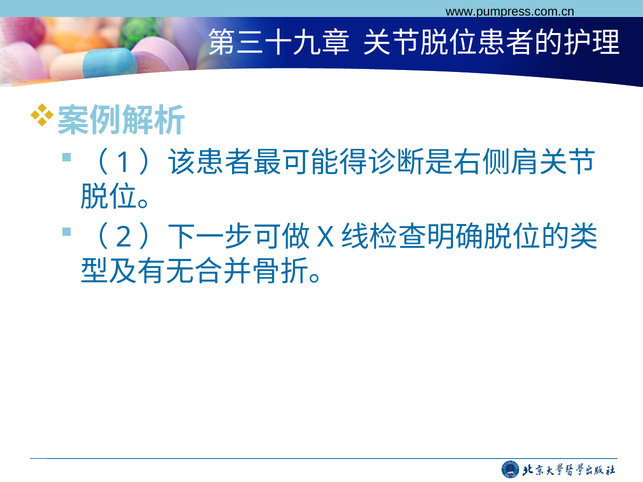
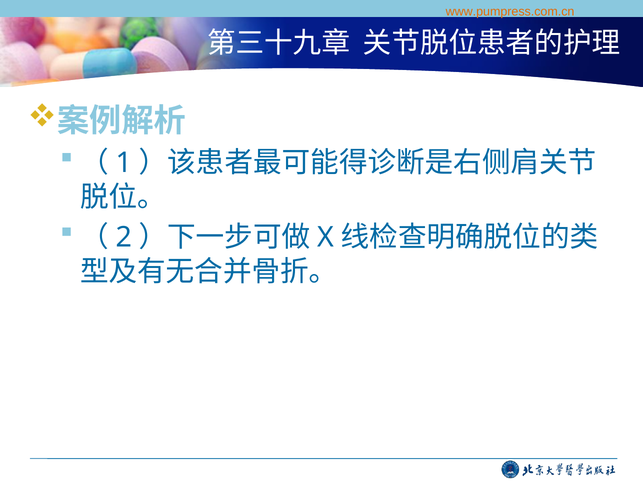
www.pumpress.com.cn colour: black -> orange
